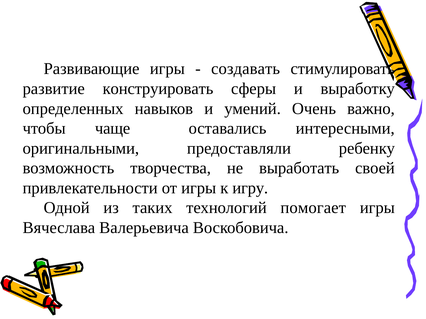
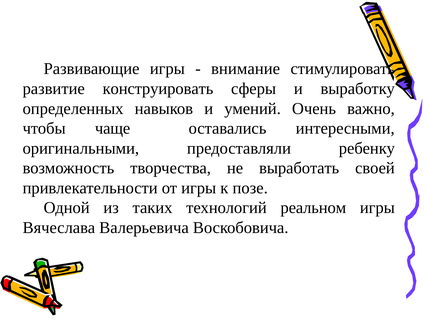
создавать: создавать -> внимание
игру: игру -> позе
помогает: помогает -> реальном
